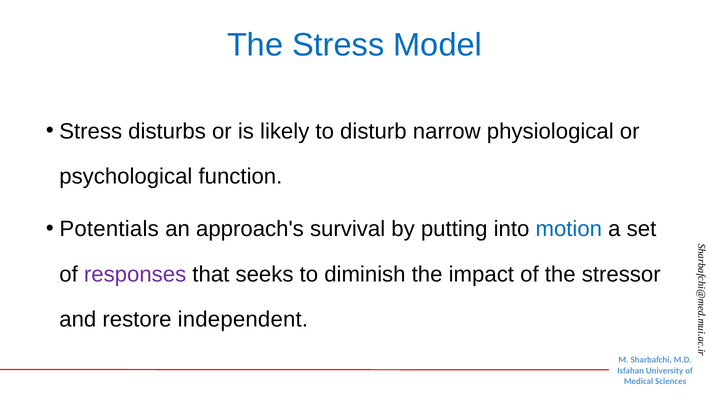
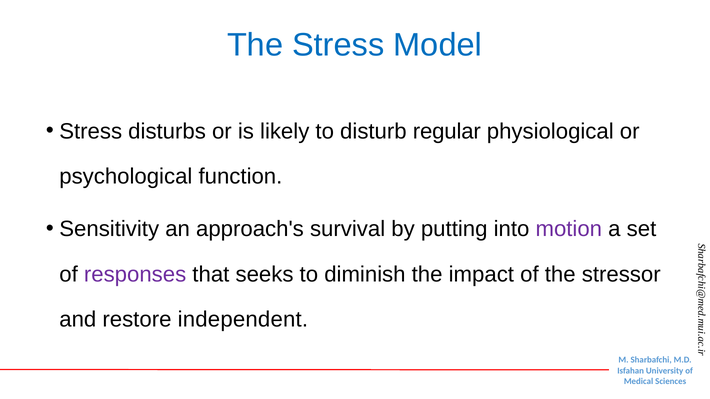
narrow: narrow -> regular
Potentials: Potentials -> Sensitivity
motion colour: blue -> purple
